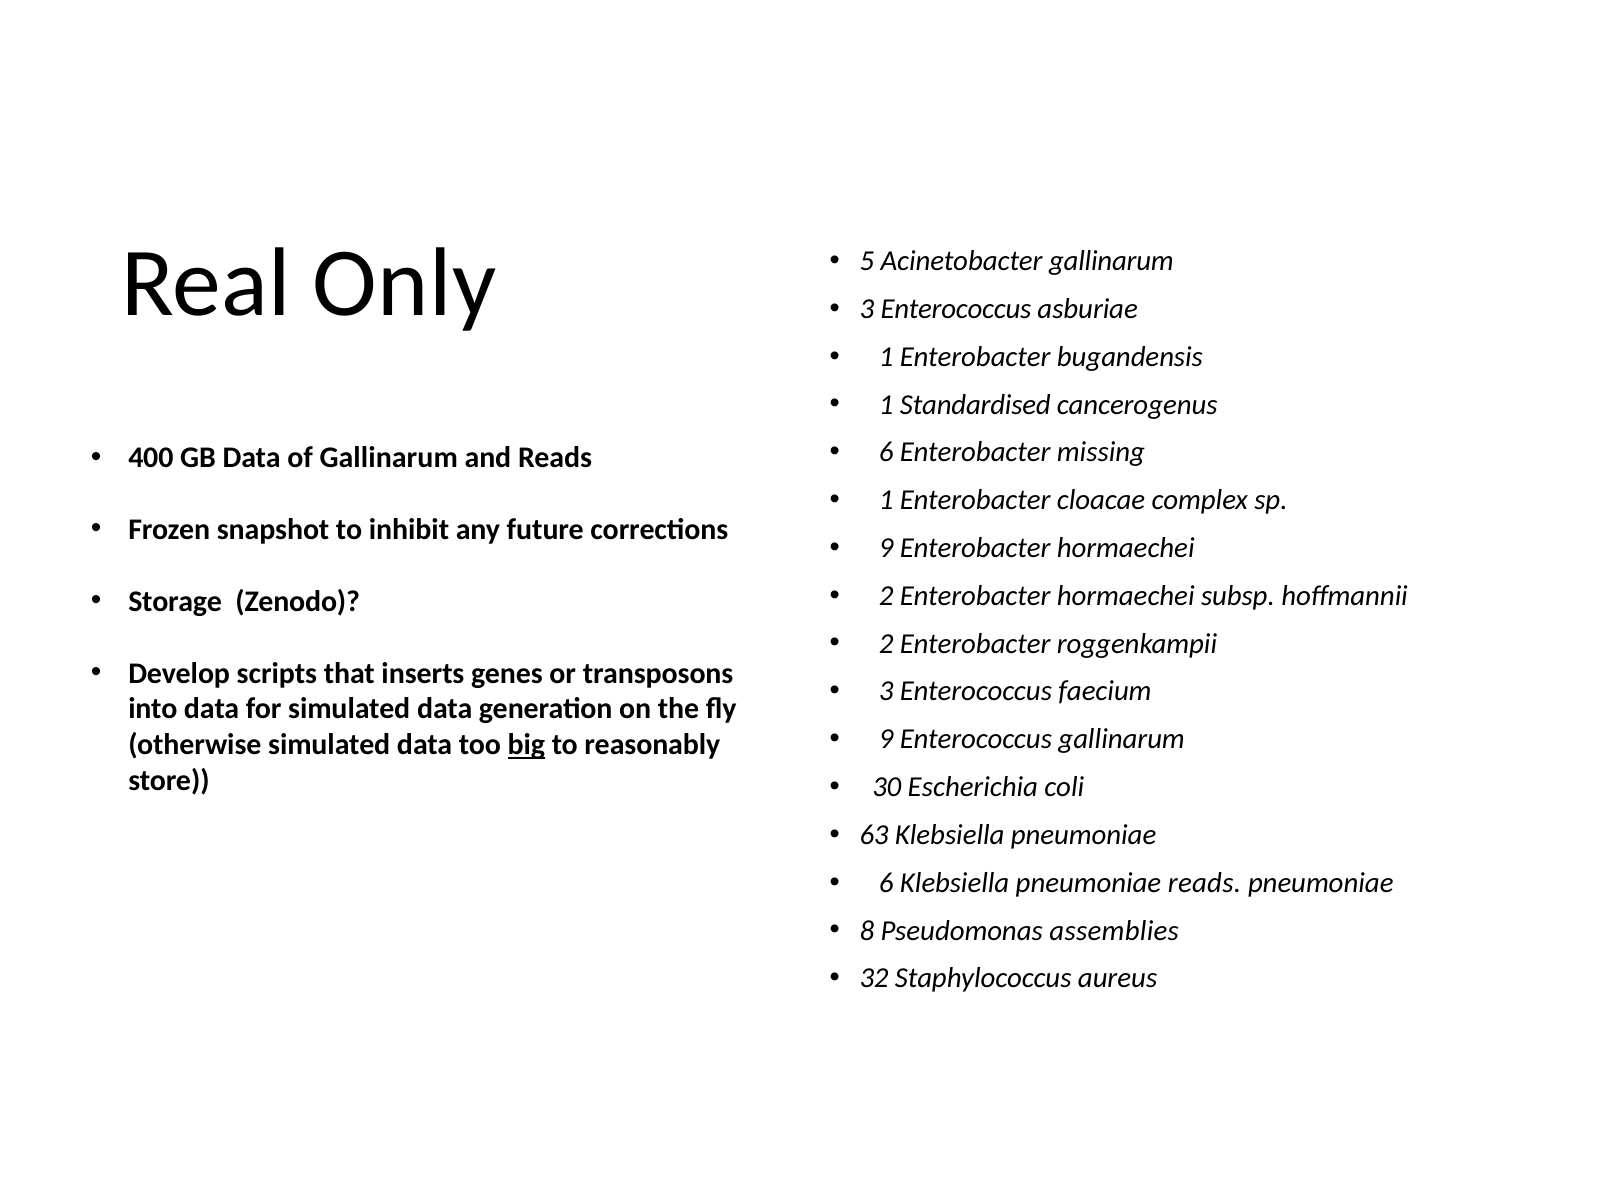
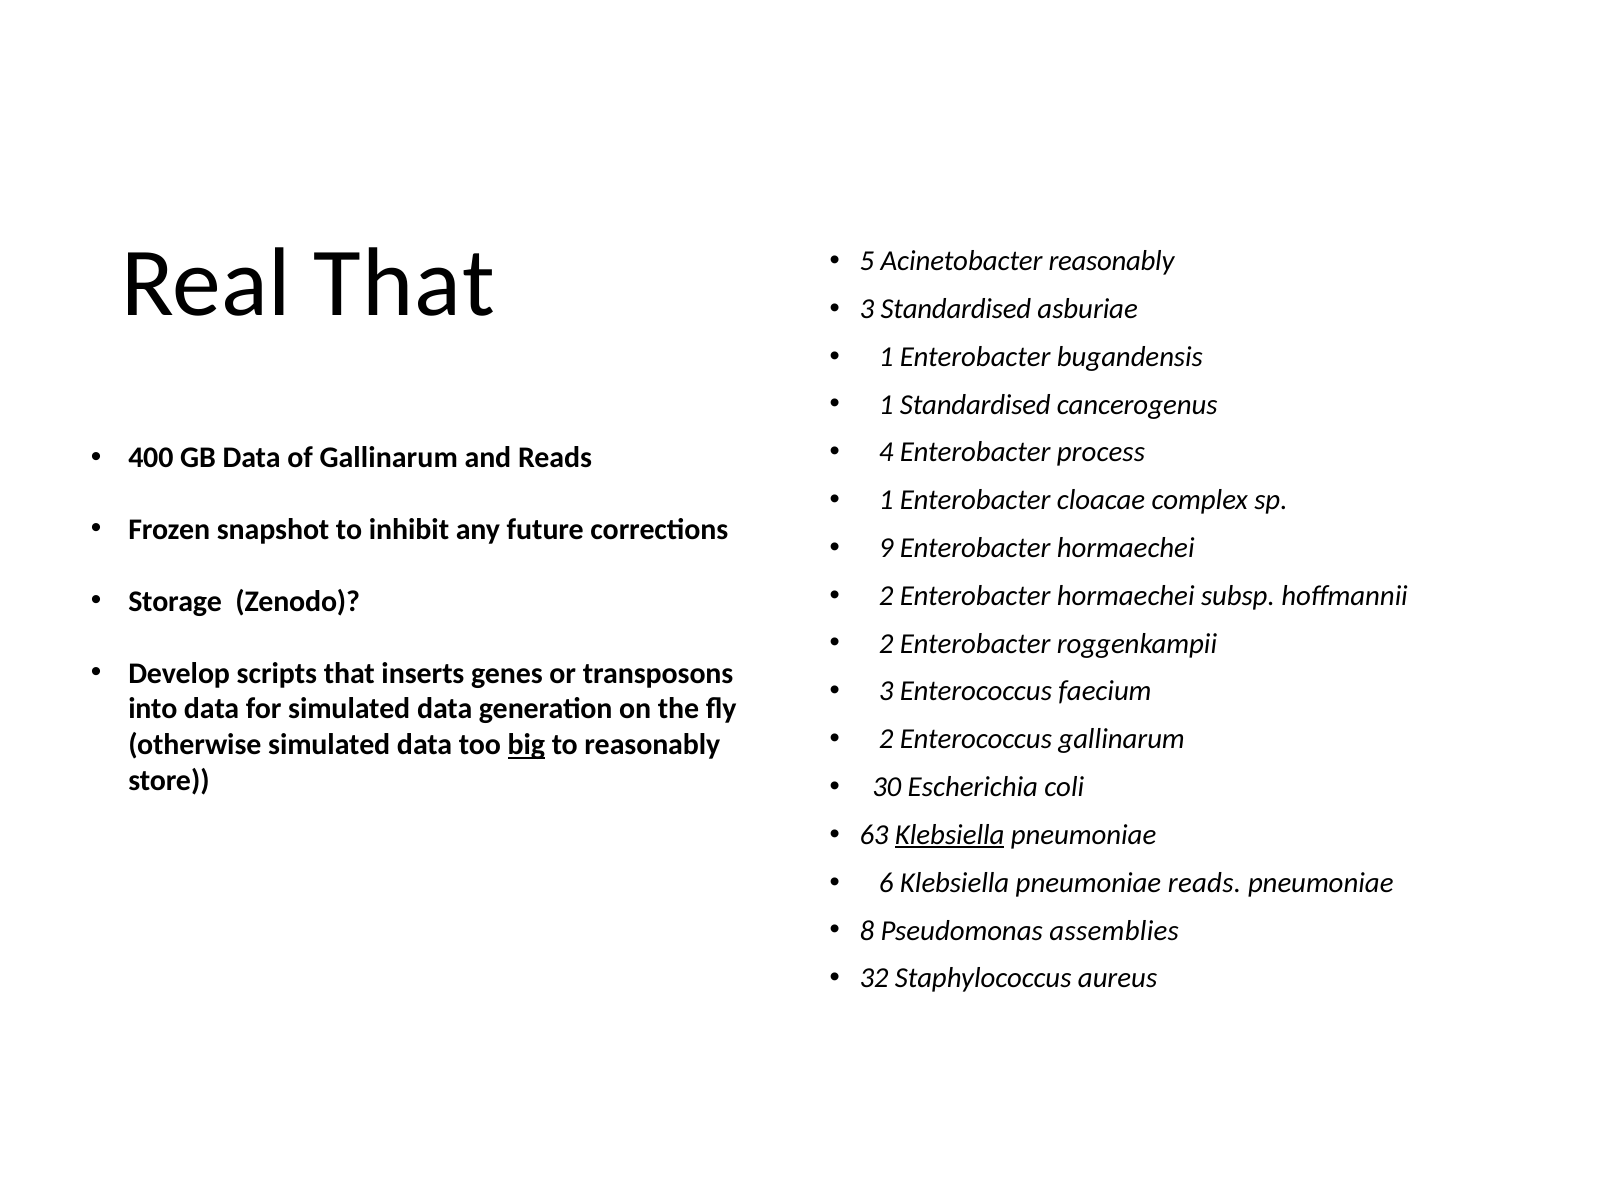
Real Only: Only -> That
Acinetobacter gallinarum: gallinarum -> reasonably
Enterococcus at (956, 309): Enterococcus -> Standardised
6 at (886, 453): 6 -> 4
missing: missing -> process
9 at (886, 740): 9 -> 2
Klebsiella at (950, 835) underline: none -> present
